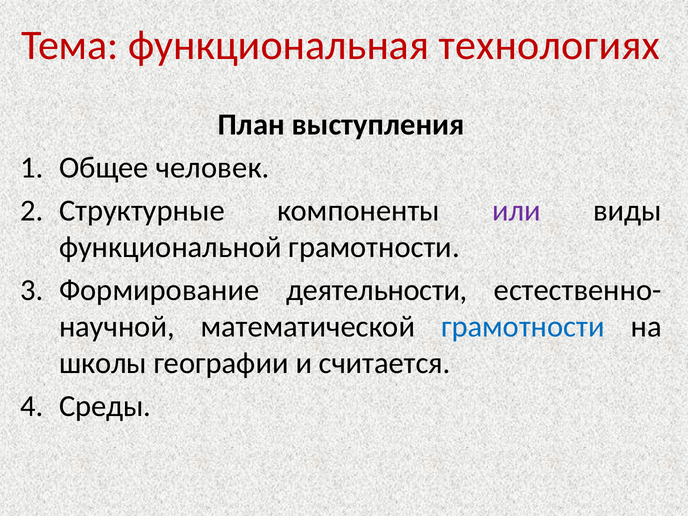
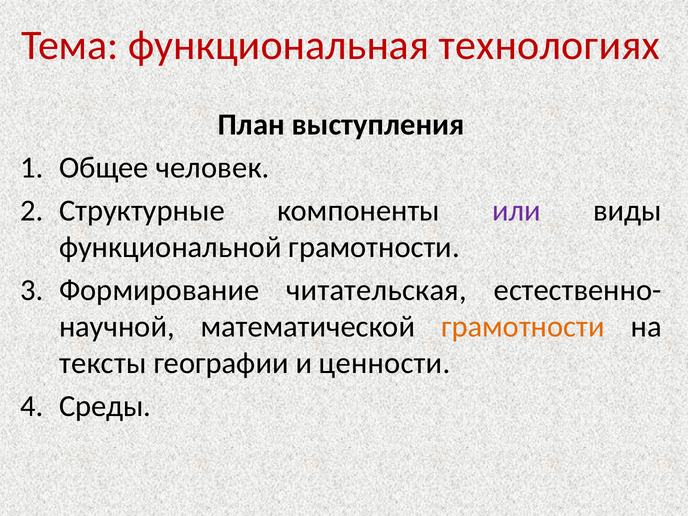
деятельности: деятельности -> читательская
грамотности at (523, 327) colour: blue -> orange
школы: школы -> тексты
считается: считается -> ценности
